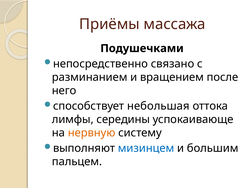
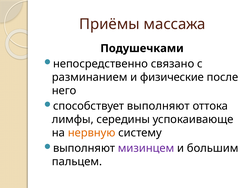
вращением: вращением -> физические
способствует небольшая: небольшая -> выполняют
мизинцем colour: blue -> purple
